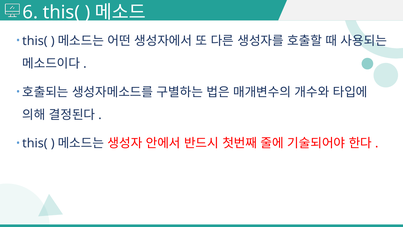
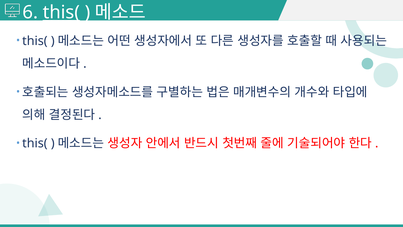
this( at (61, 13) underline: none -> present
